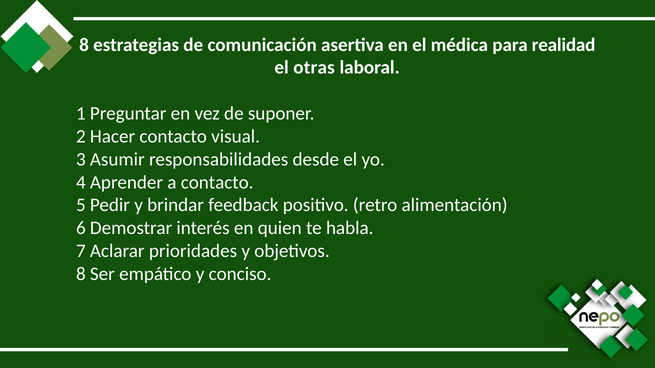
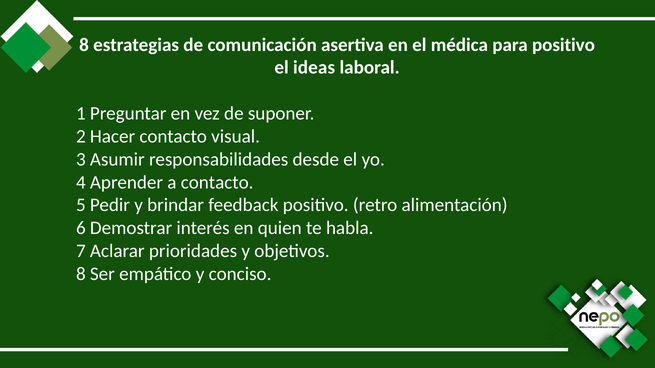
para realidad: realidad -> positivo
otras: otras -> ideas
